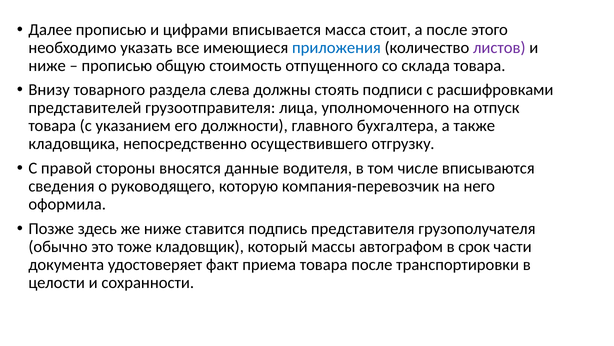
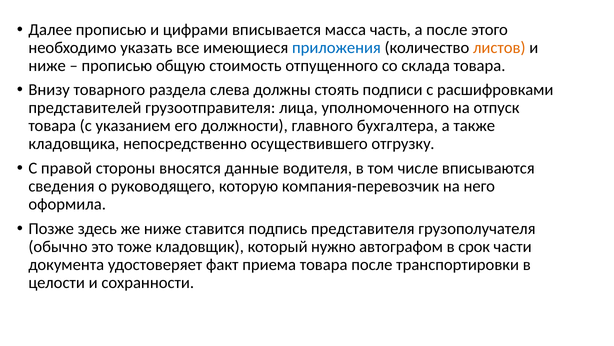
стоит: стоит -> часть
листов colour: purple -> orange
массы: массы -> нужно
